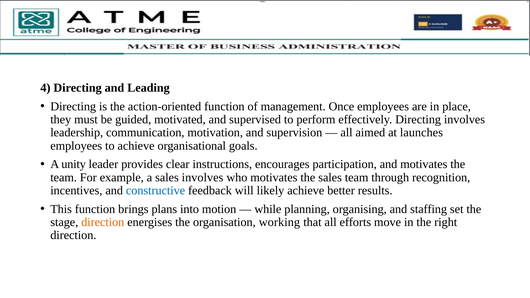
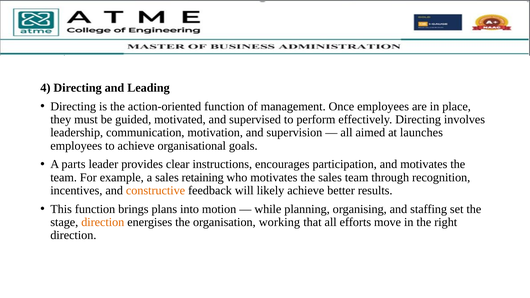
unity: unity -> parts
sales involves: involves -> retaining
constructive colour: blue -> orange
